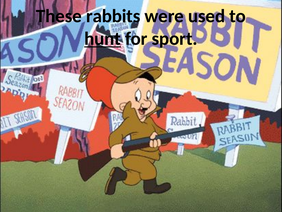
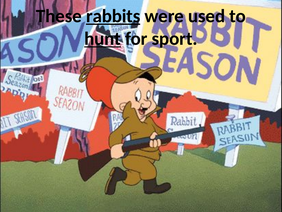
rabbits underline: none -> present
